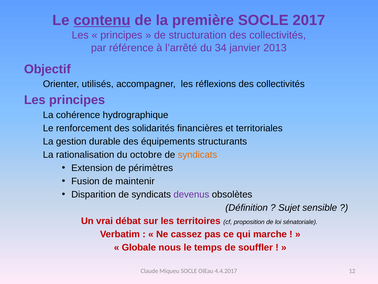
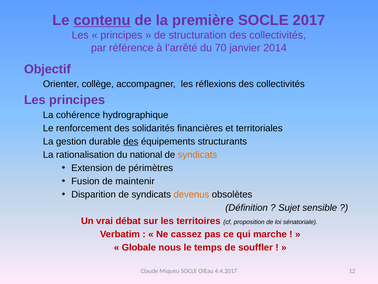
34: 34 -> 70
2013: 2013 -> 2014
utilisés: utilisés -> collège
des at (131, 141) underline: none -> present
octobre: octobre -> national
devenus colour: purple -> orange
